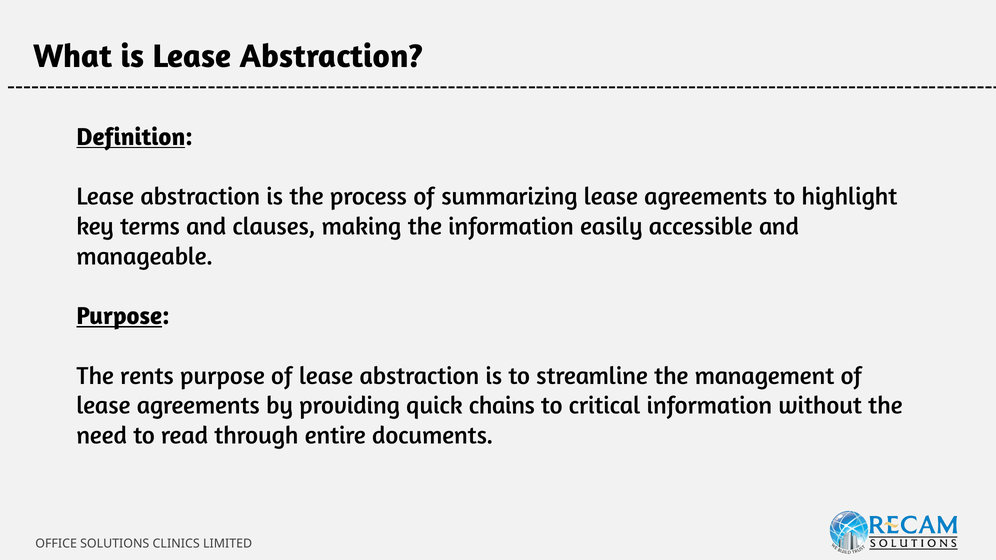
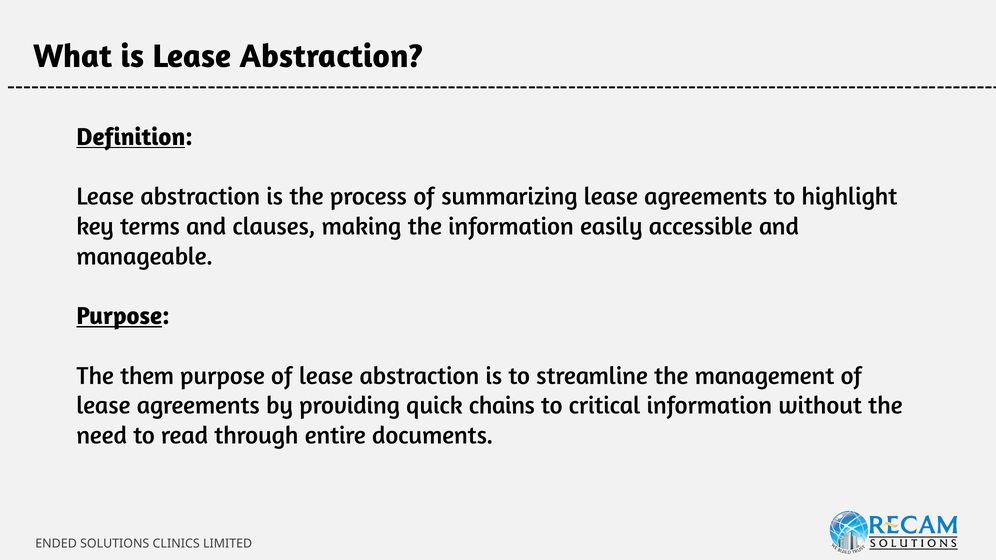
rents: rents -> them
OFFICE: OFFICE -> ENDED
